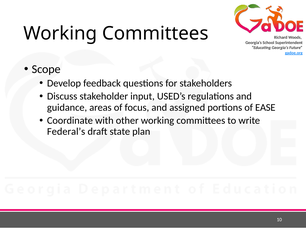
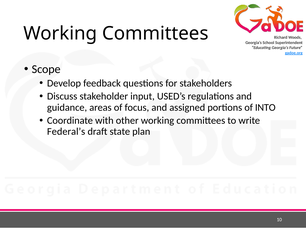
EASE: EASE -> INTO
